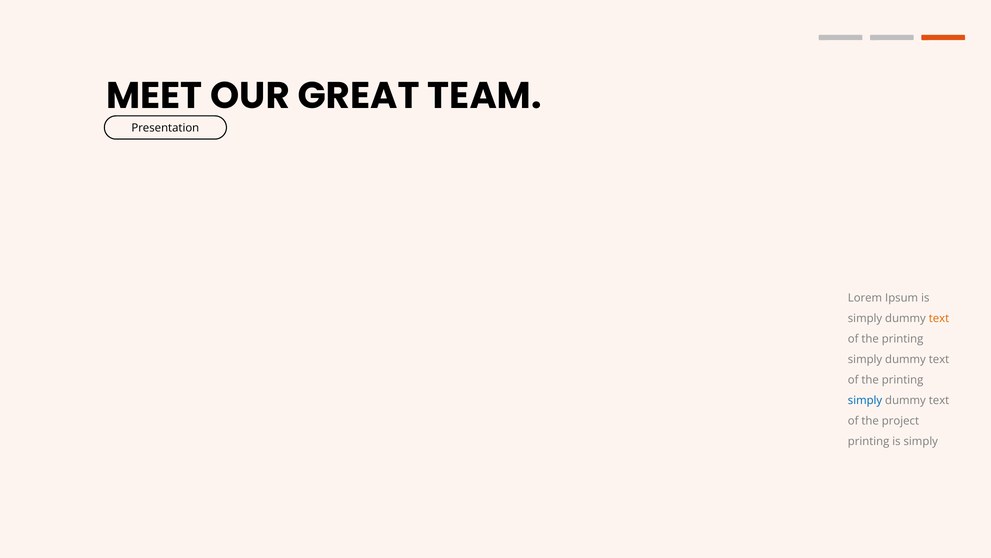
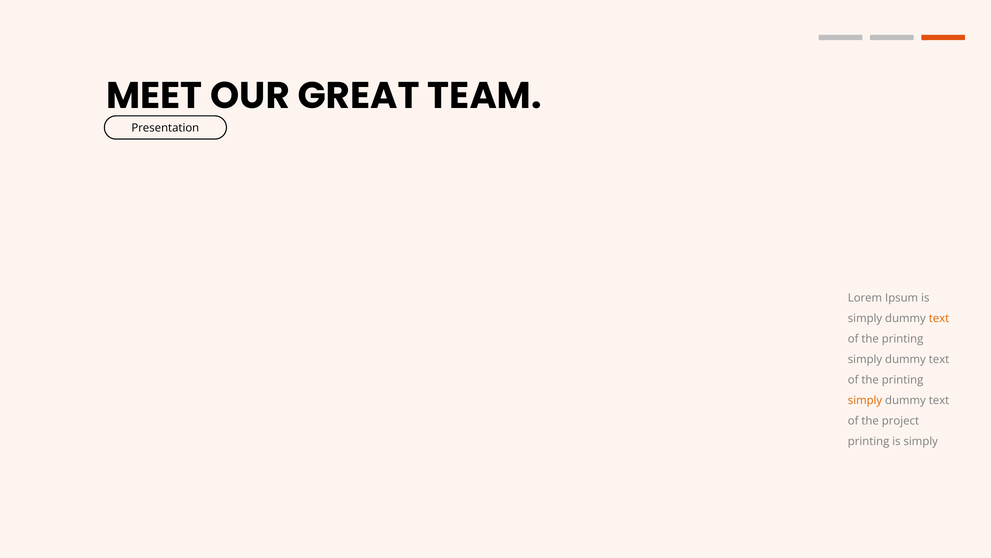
simply at (865, 400) colour: blue -> orange
